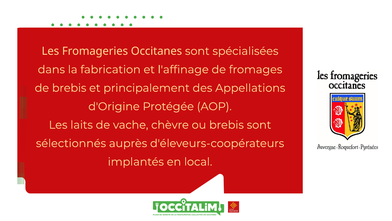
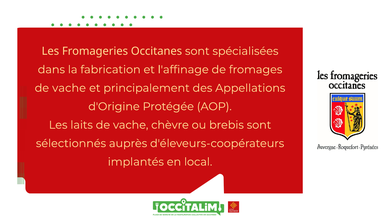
brebis at (69, 88): brebis -> vache
